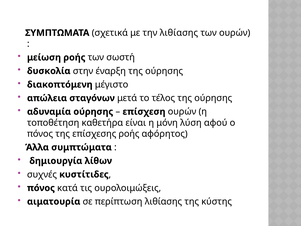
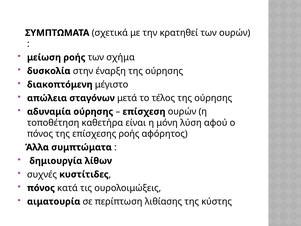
την λιθίασης: λιθίασης -> κρατηθεί
σωστή: σωστή -> σχήμα
